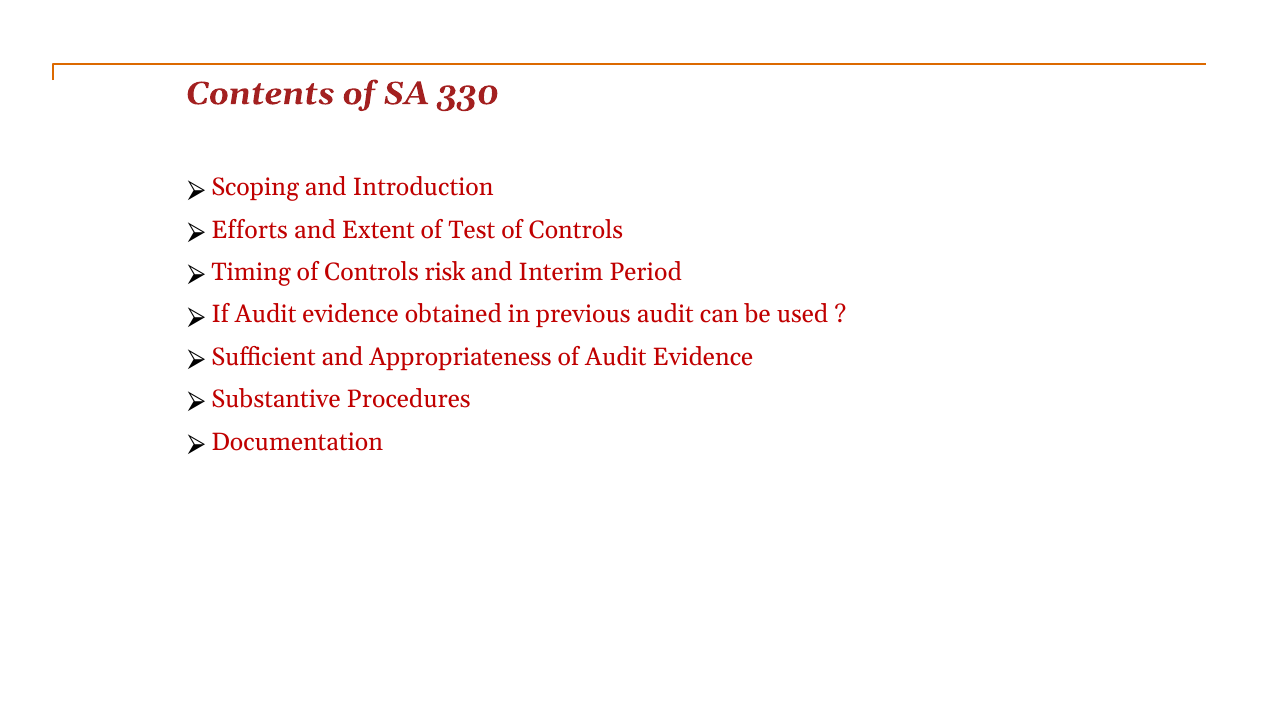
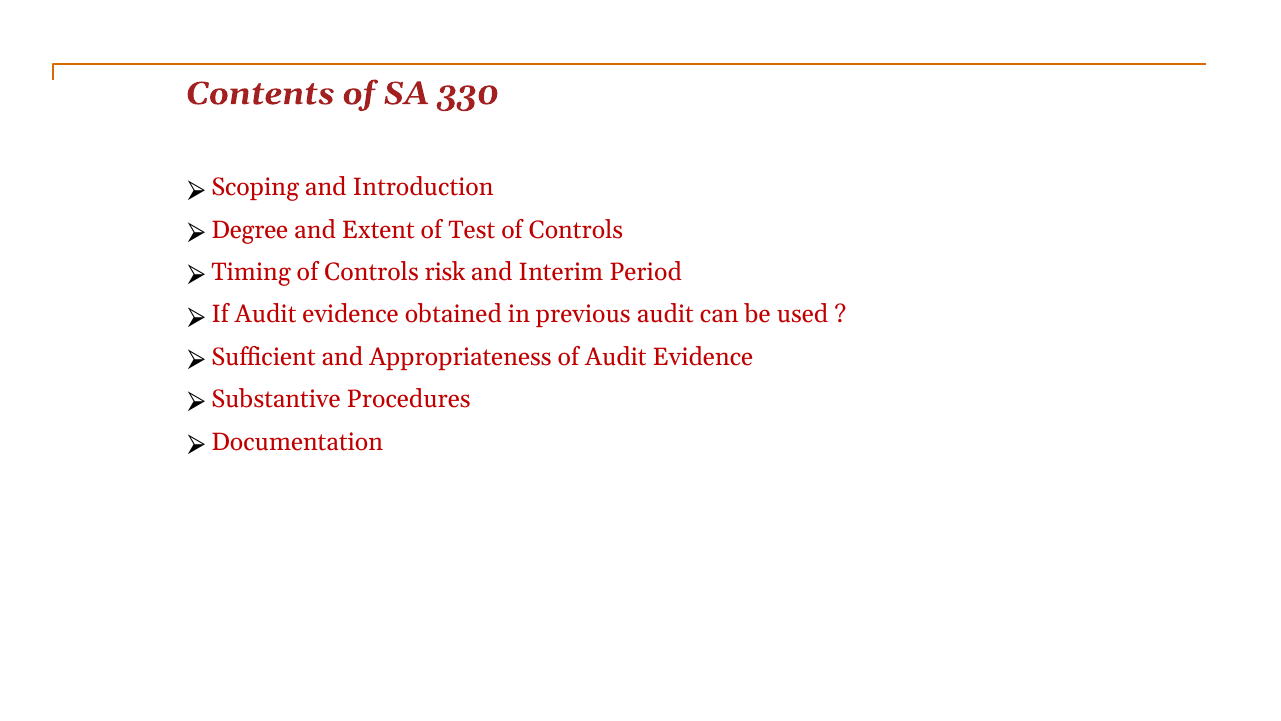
Efforts: Efforts -> Degree
